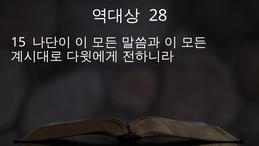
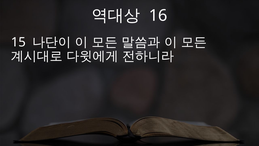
28: 28 -> 16
